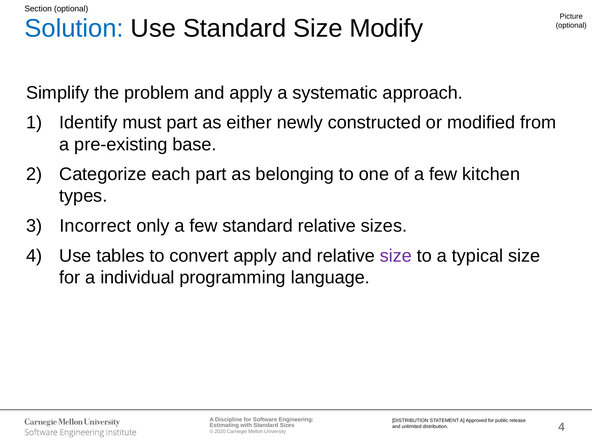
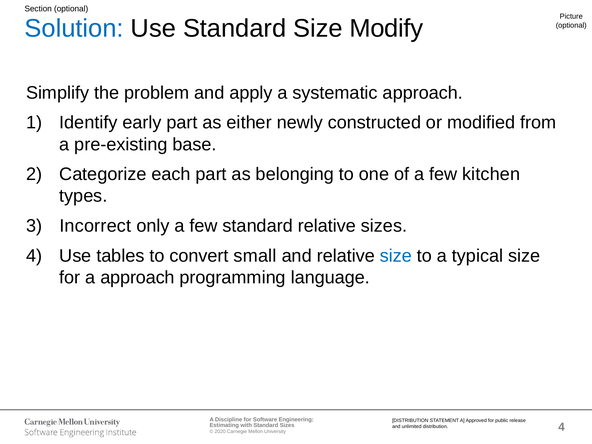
must: must -> early
convert apply: apply -> small
size at (396, 256) colour: purple -> blue
a individual: individual -> approach
